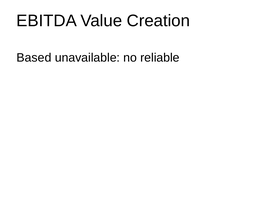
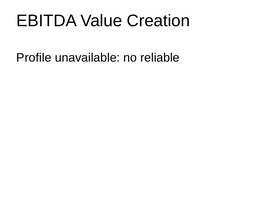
Based: Based -> Profile
